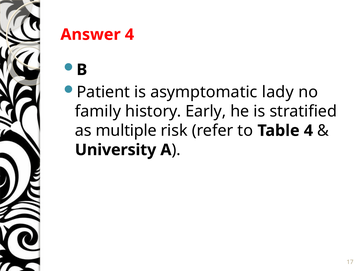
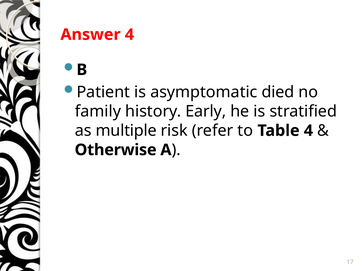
lady: lady -> died
University: University -> Otherwise
